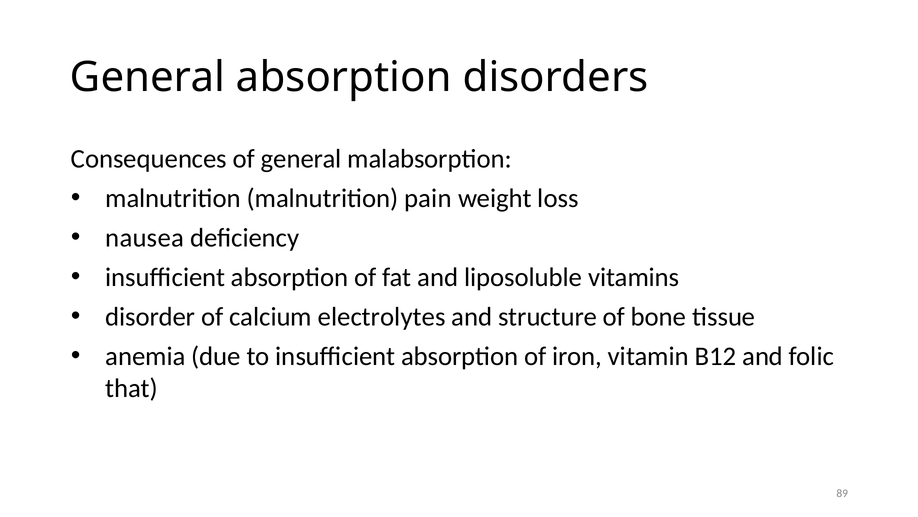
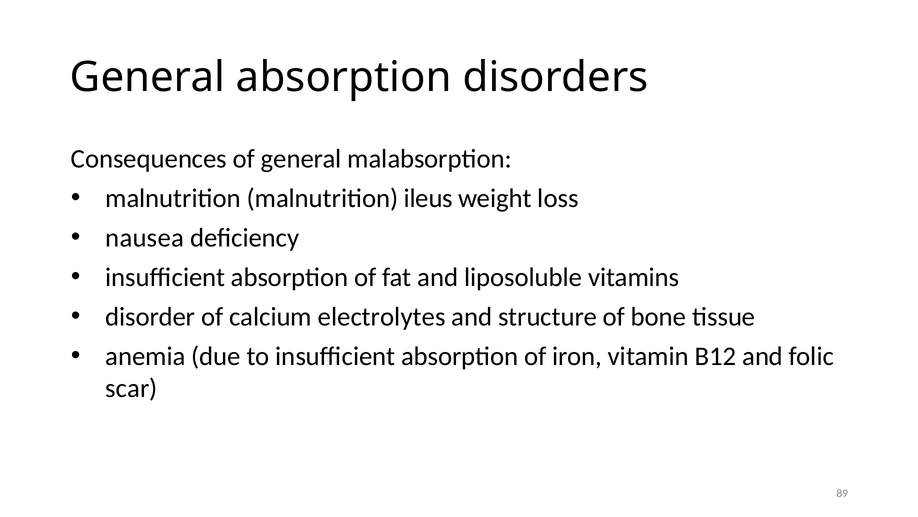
pain: pain -> ileus
that: that -> scar
